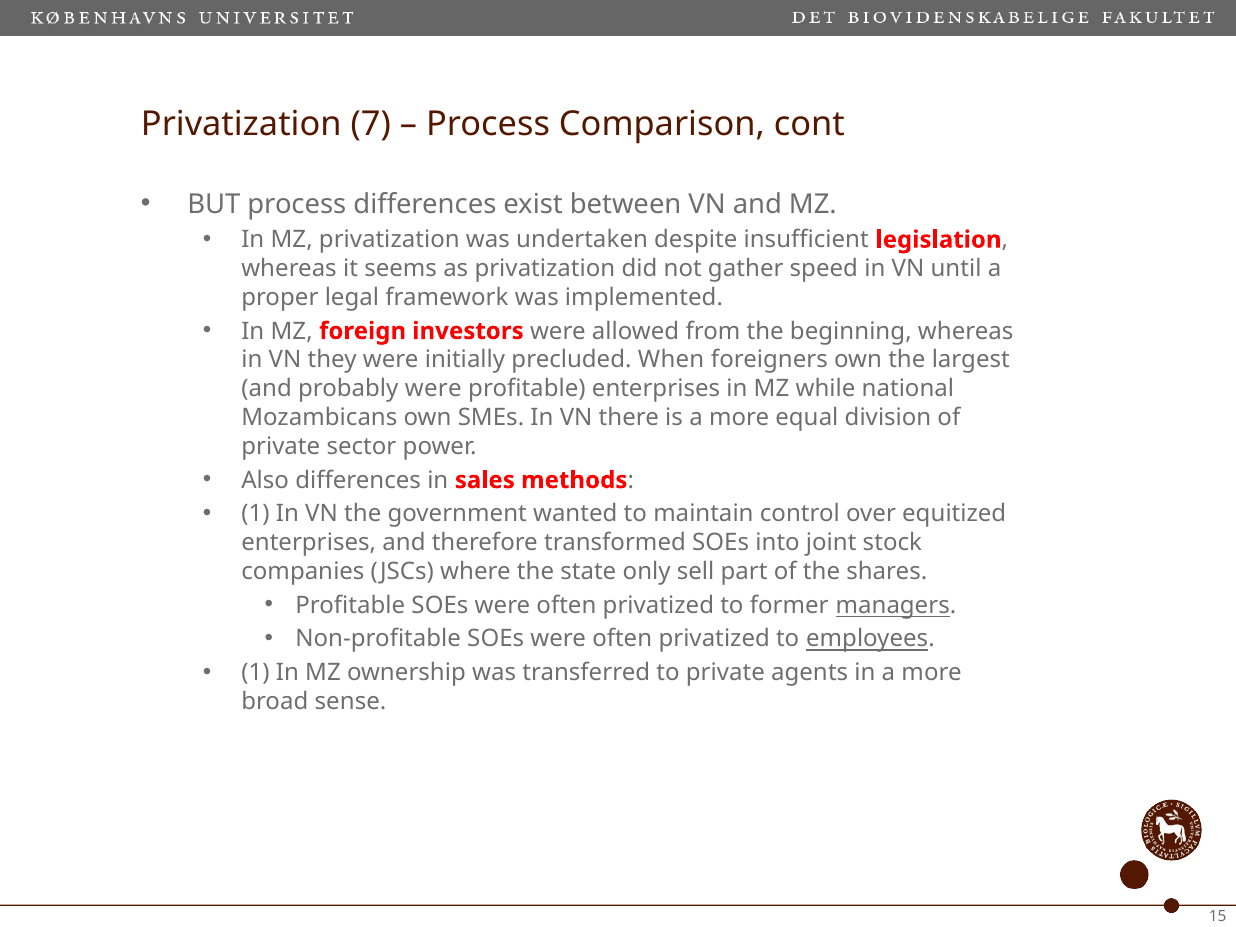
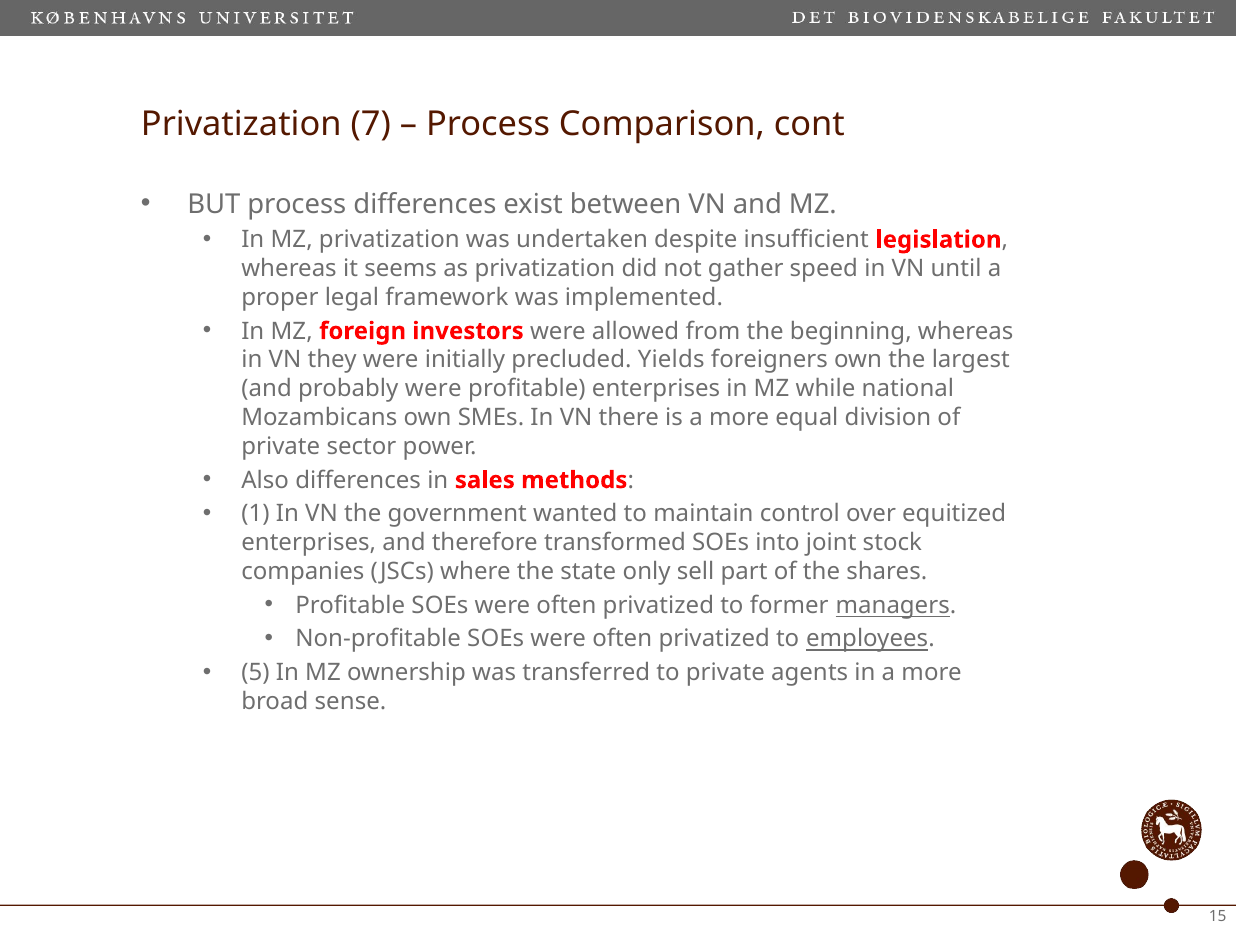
When: When -> Yields
1 at (256, 673): 1 -> 5
